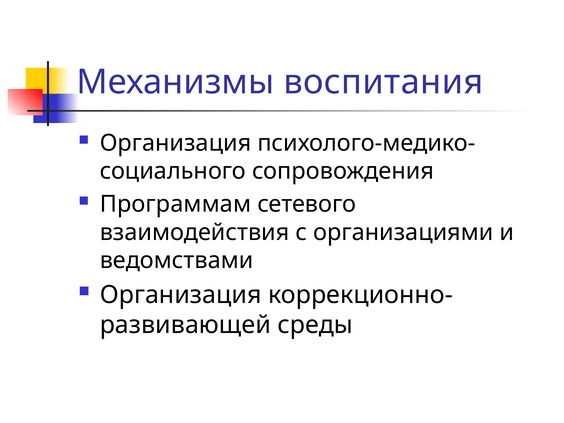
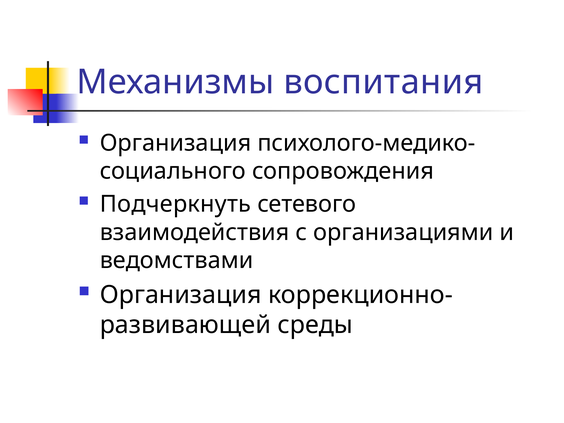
Программам: Программам -> Подчеркнуть
